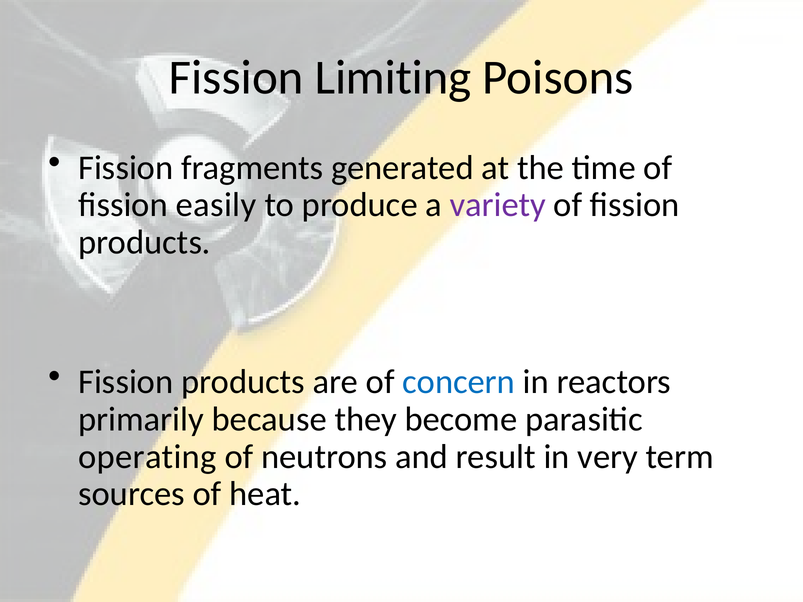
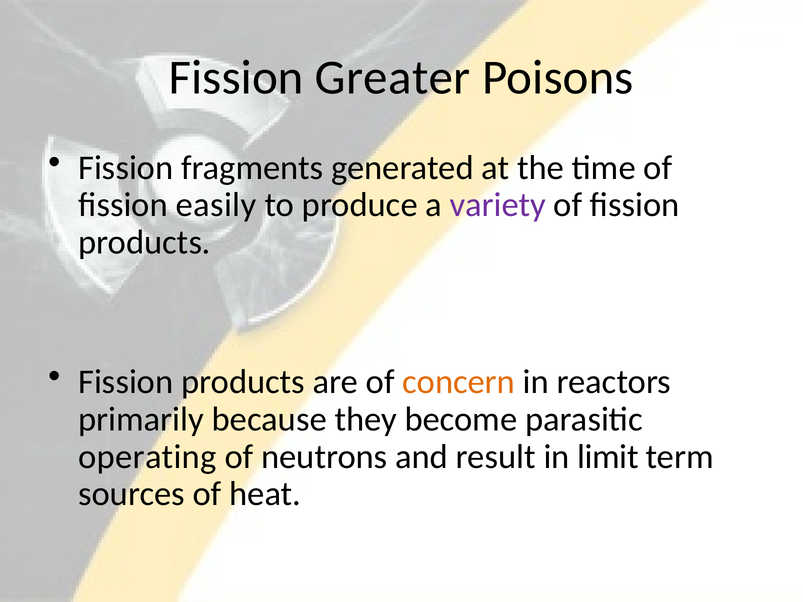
Limiting: Limiting -> Greater
concern colour: blue -> orange
very: very -> limit
